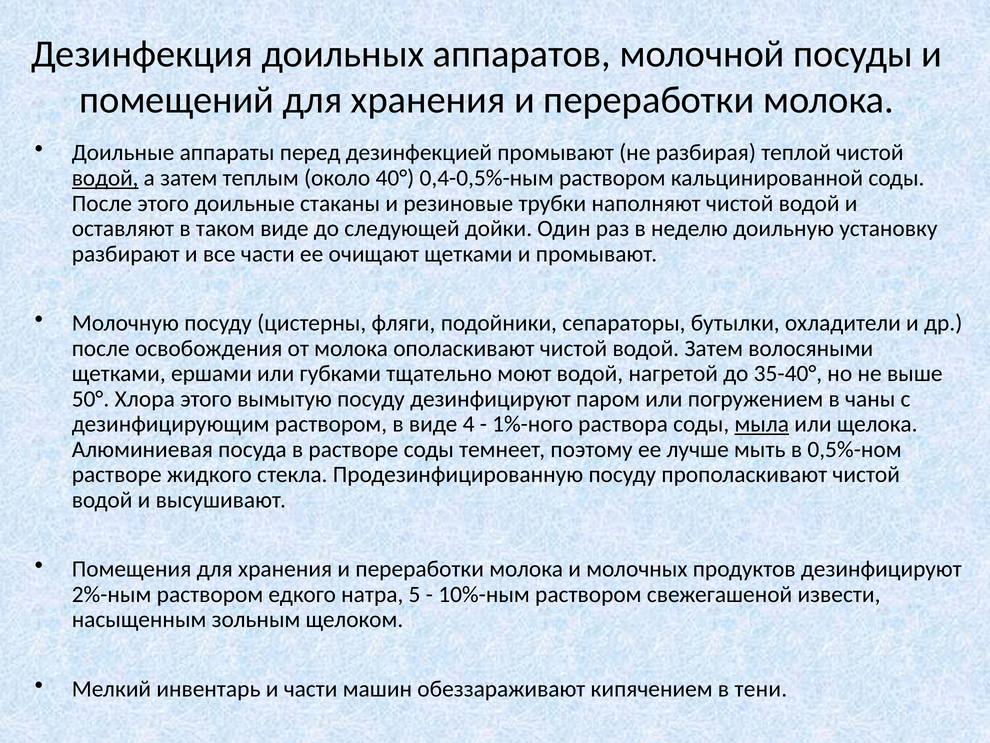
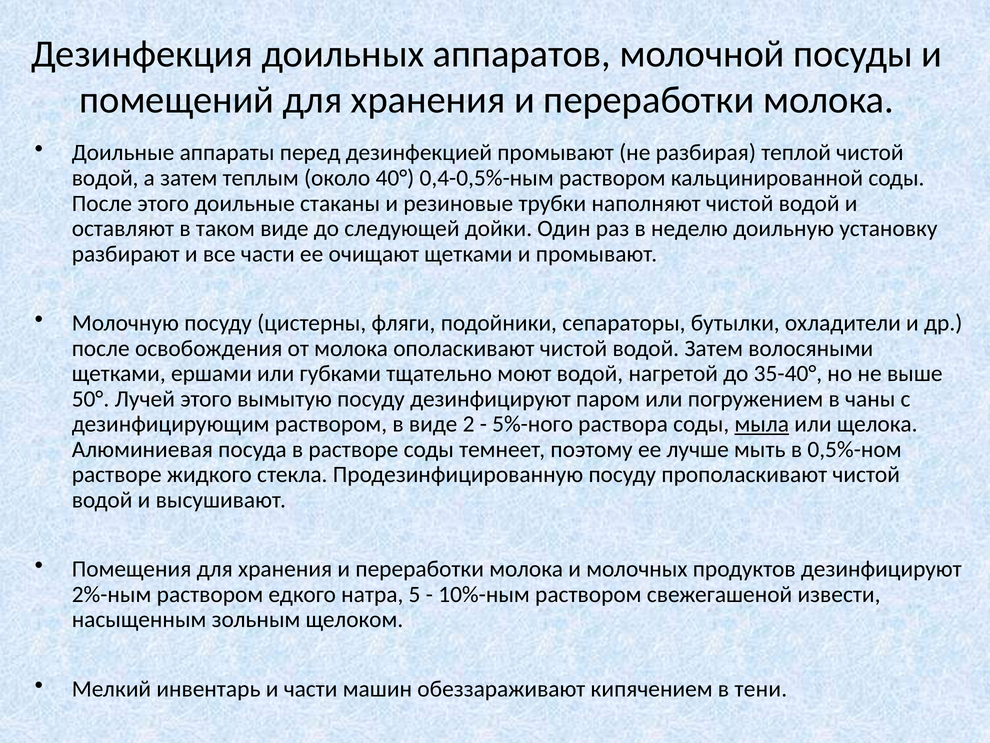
водой at (105, 178) underline: present -> none
Хлора: Хлора -> Лучей
4: 4 -> 2
1%-ного: 1%-ного -> 5%-ного
